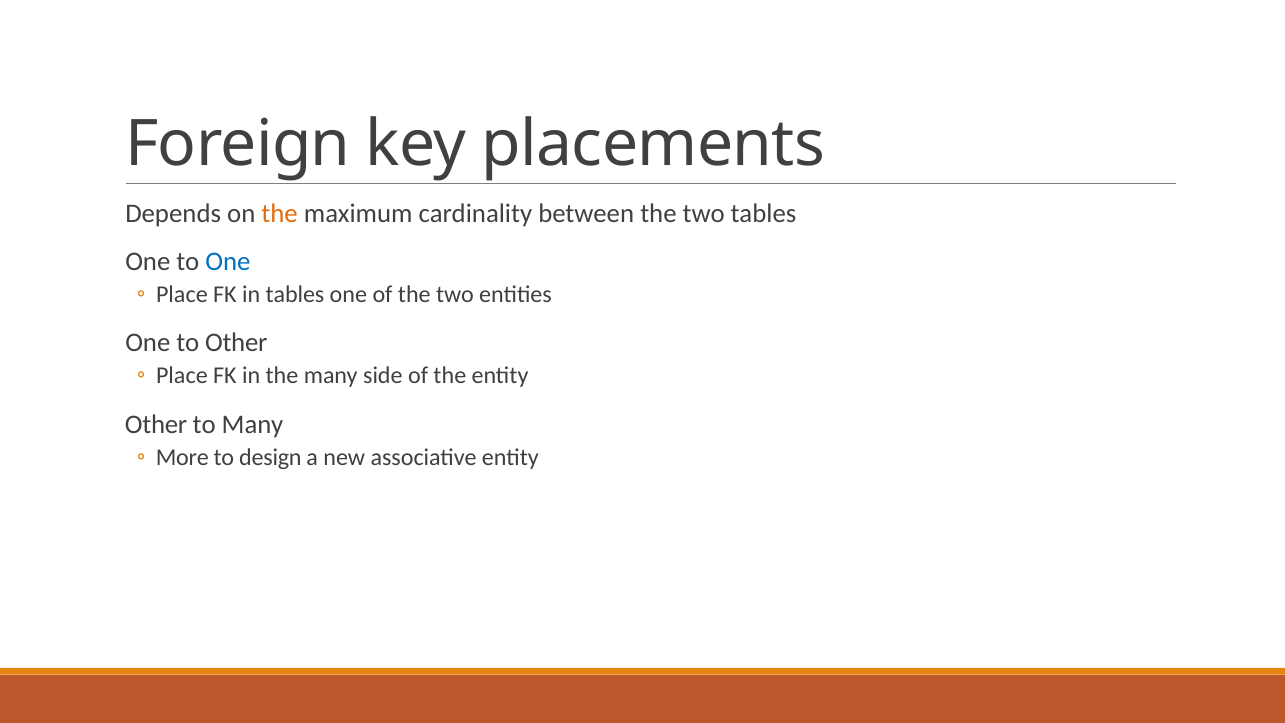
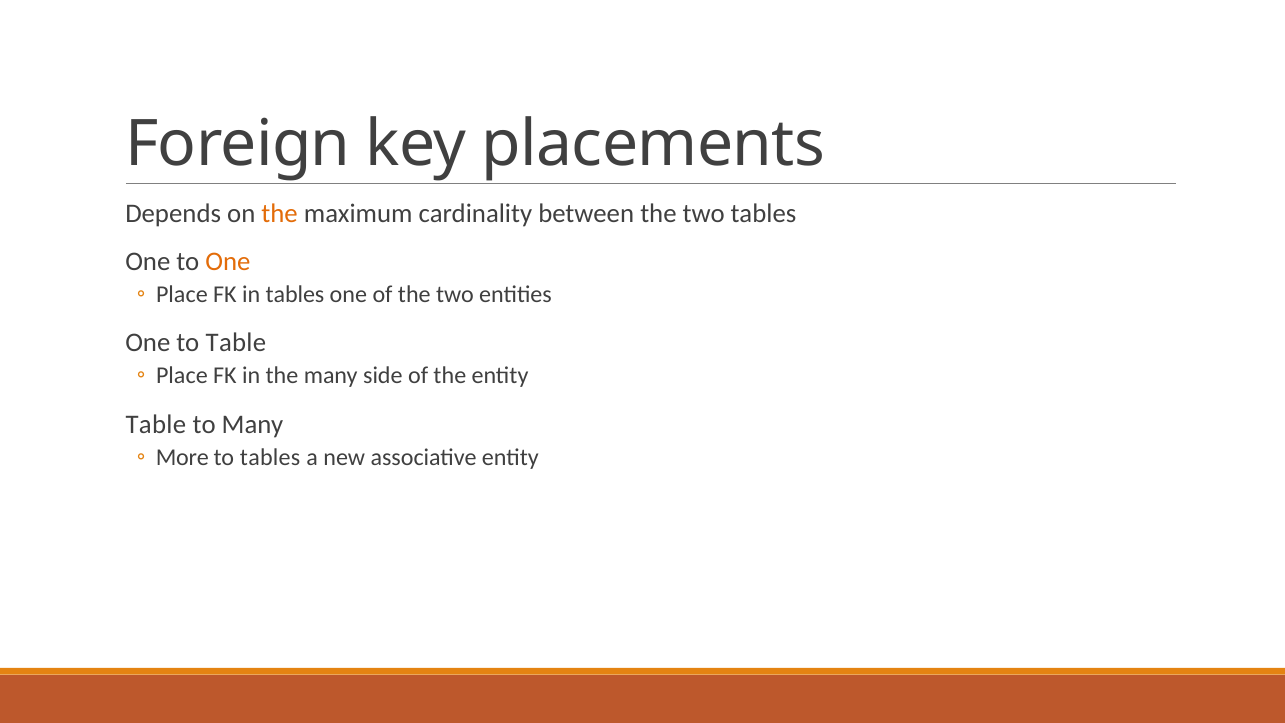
One at (228, 261) colour: blue -> orange
to Other: Other -> Table
Other at (156, 425): Other -> Table
to design: design -> tables
